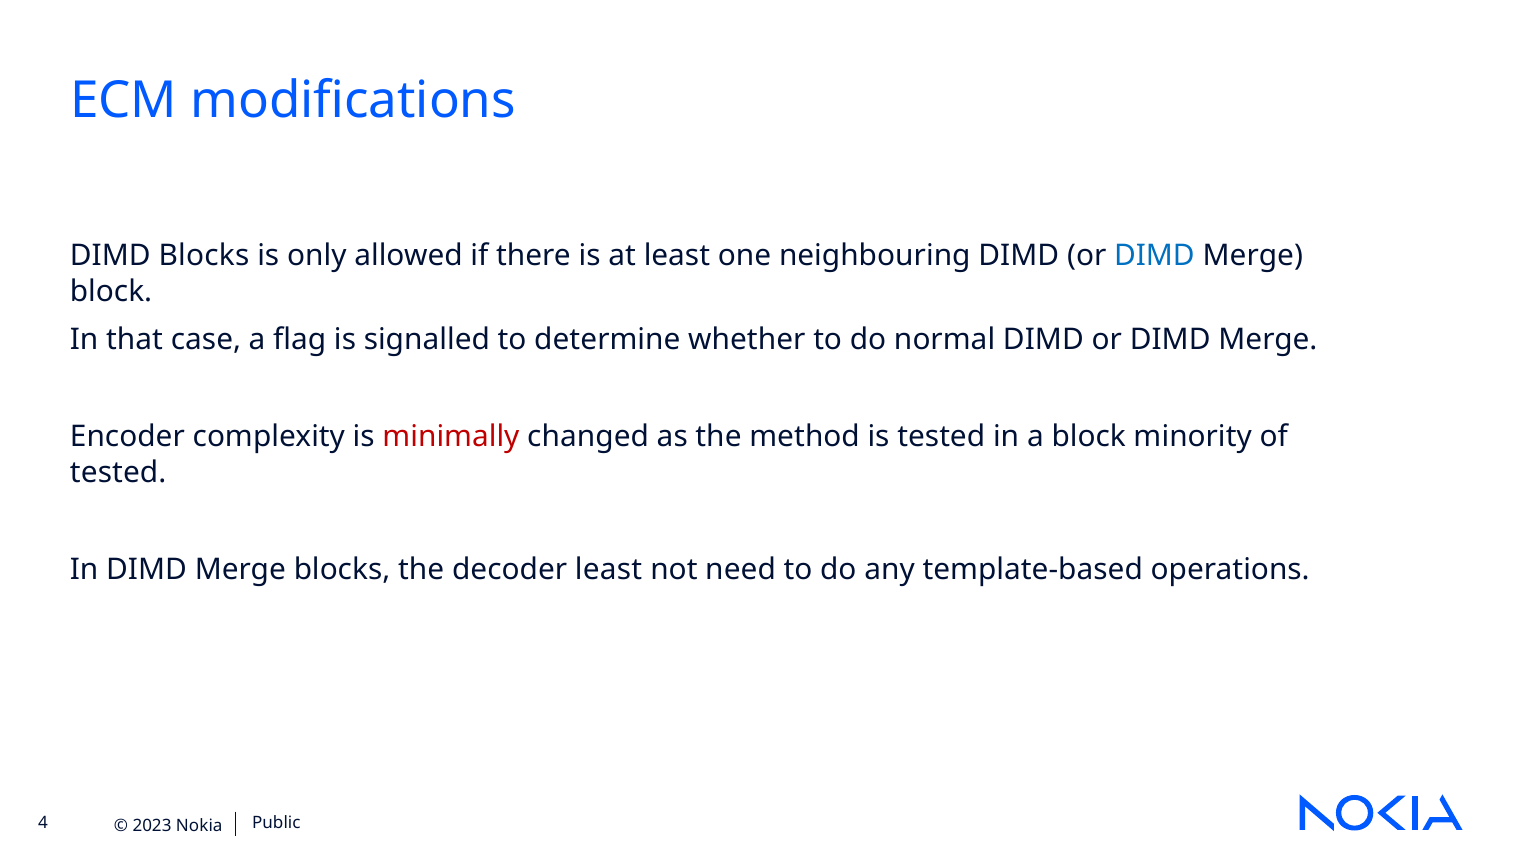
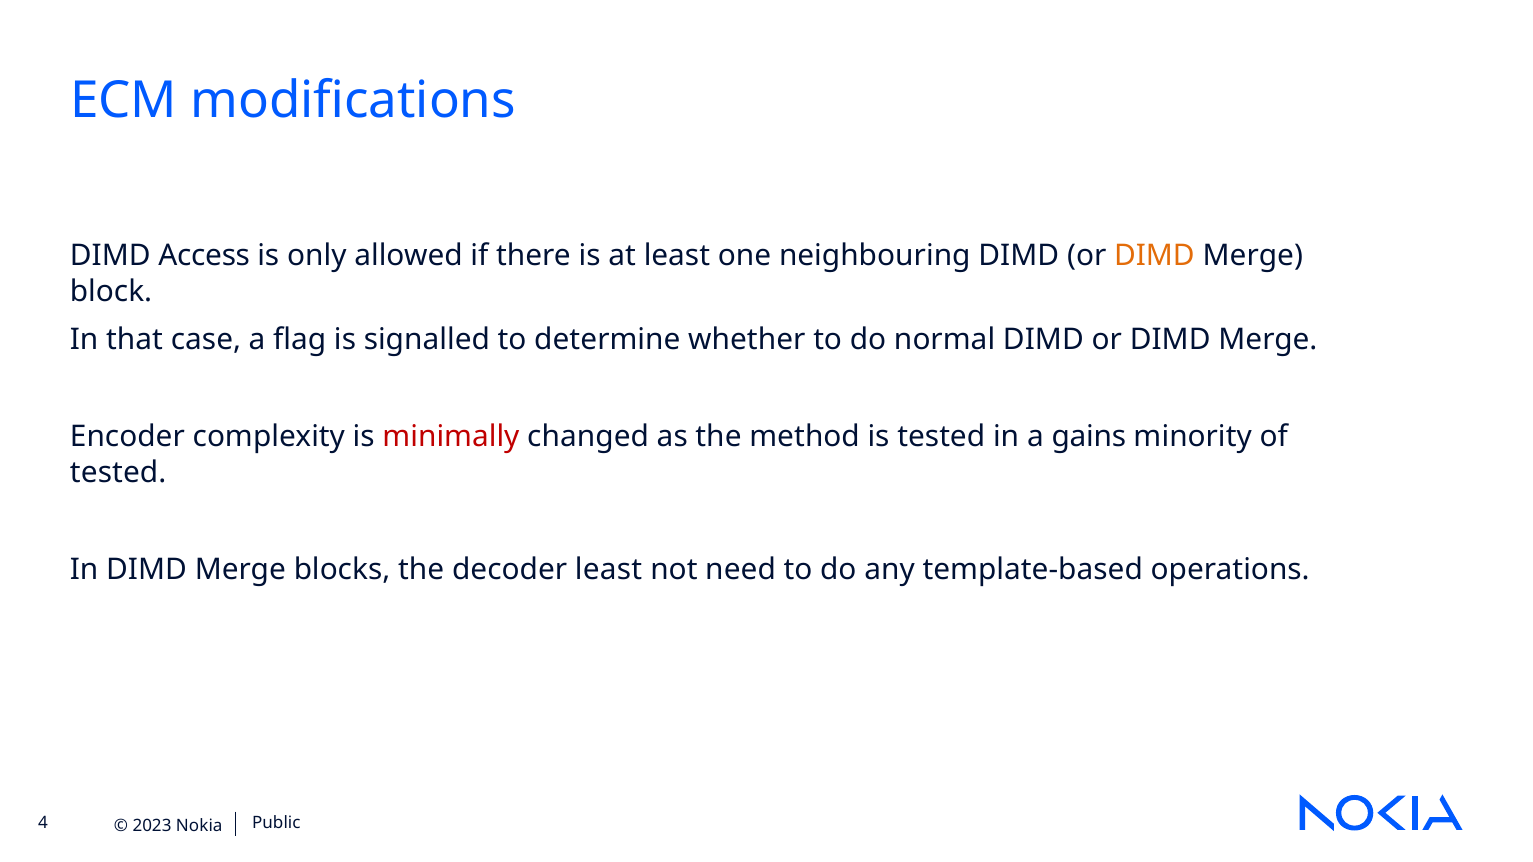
DIMD Blocks: Blocks -> Access
DIMD at (1154, 256) colour: blue -> orange
a block: block -> gains
